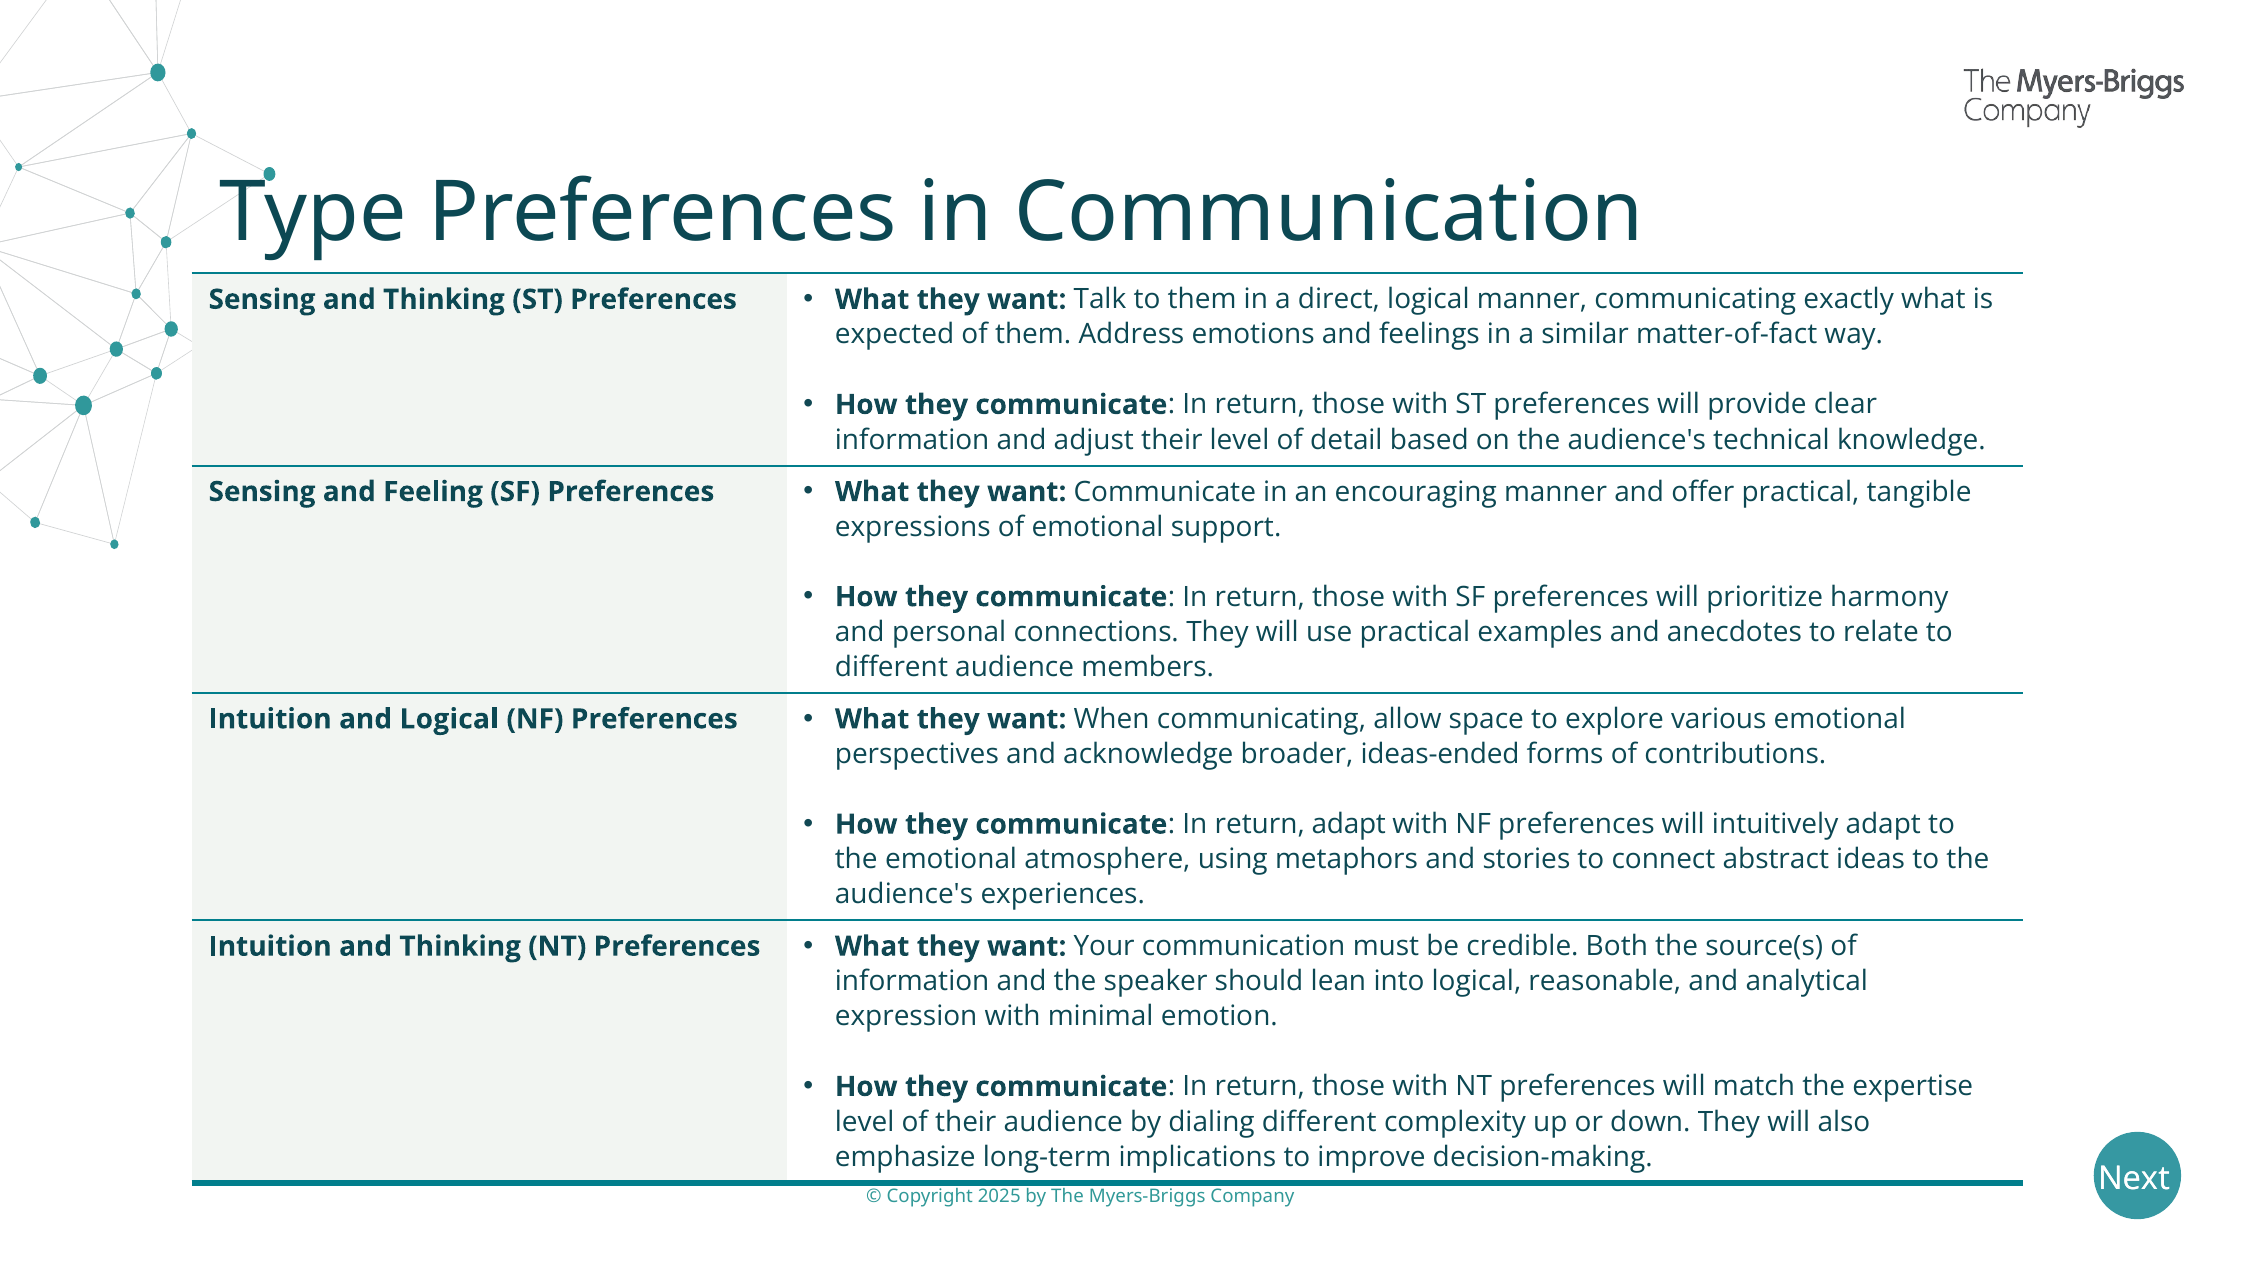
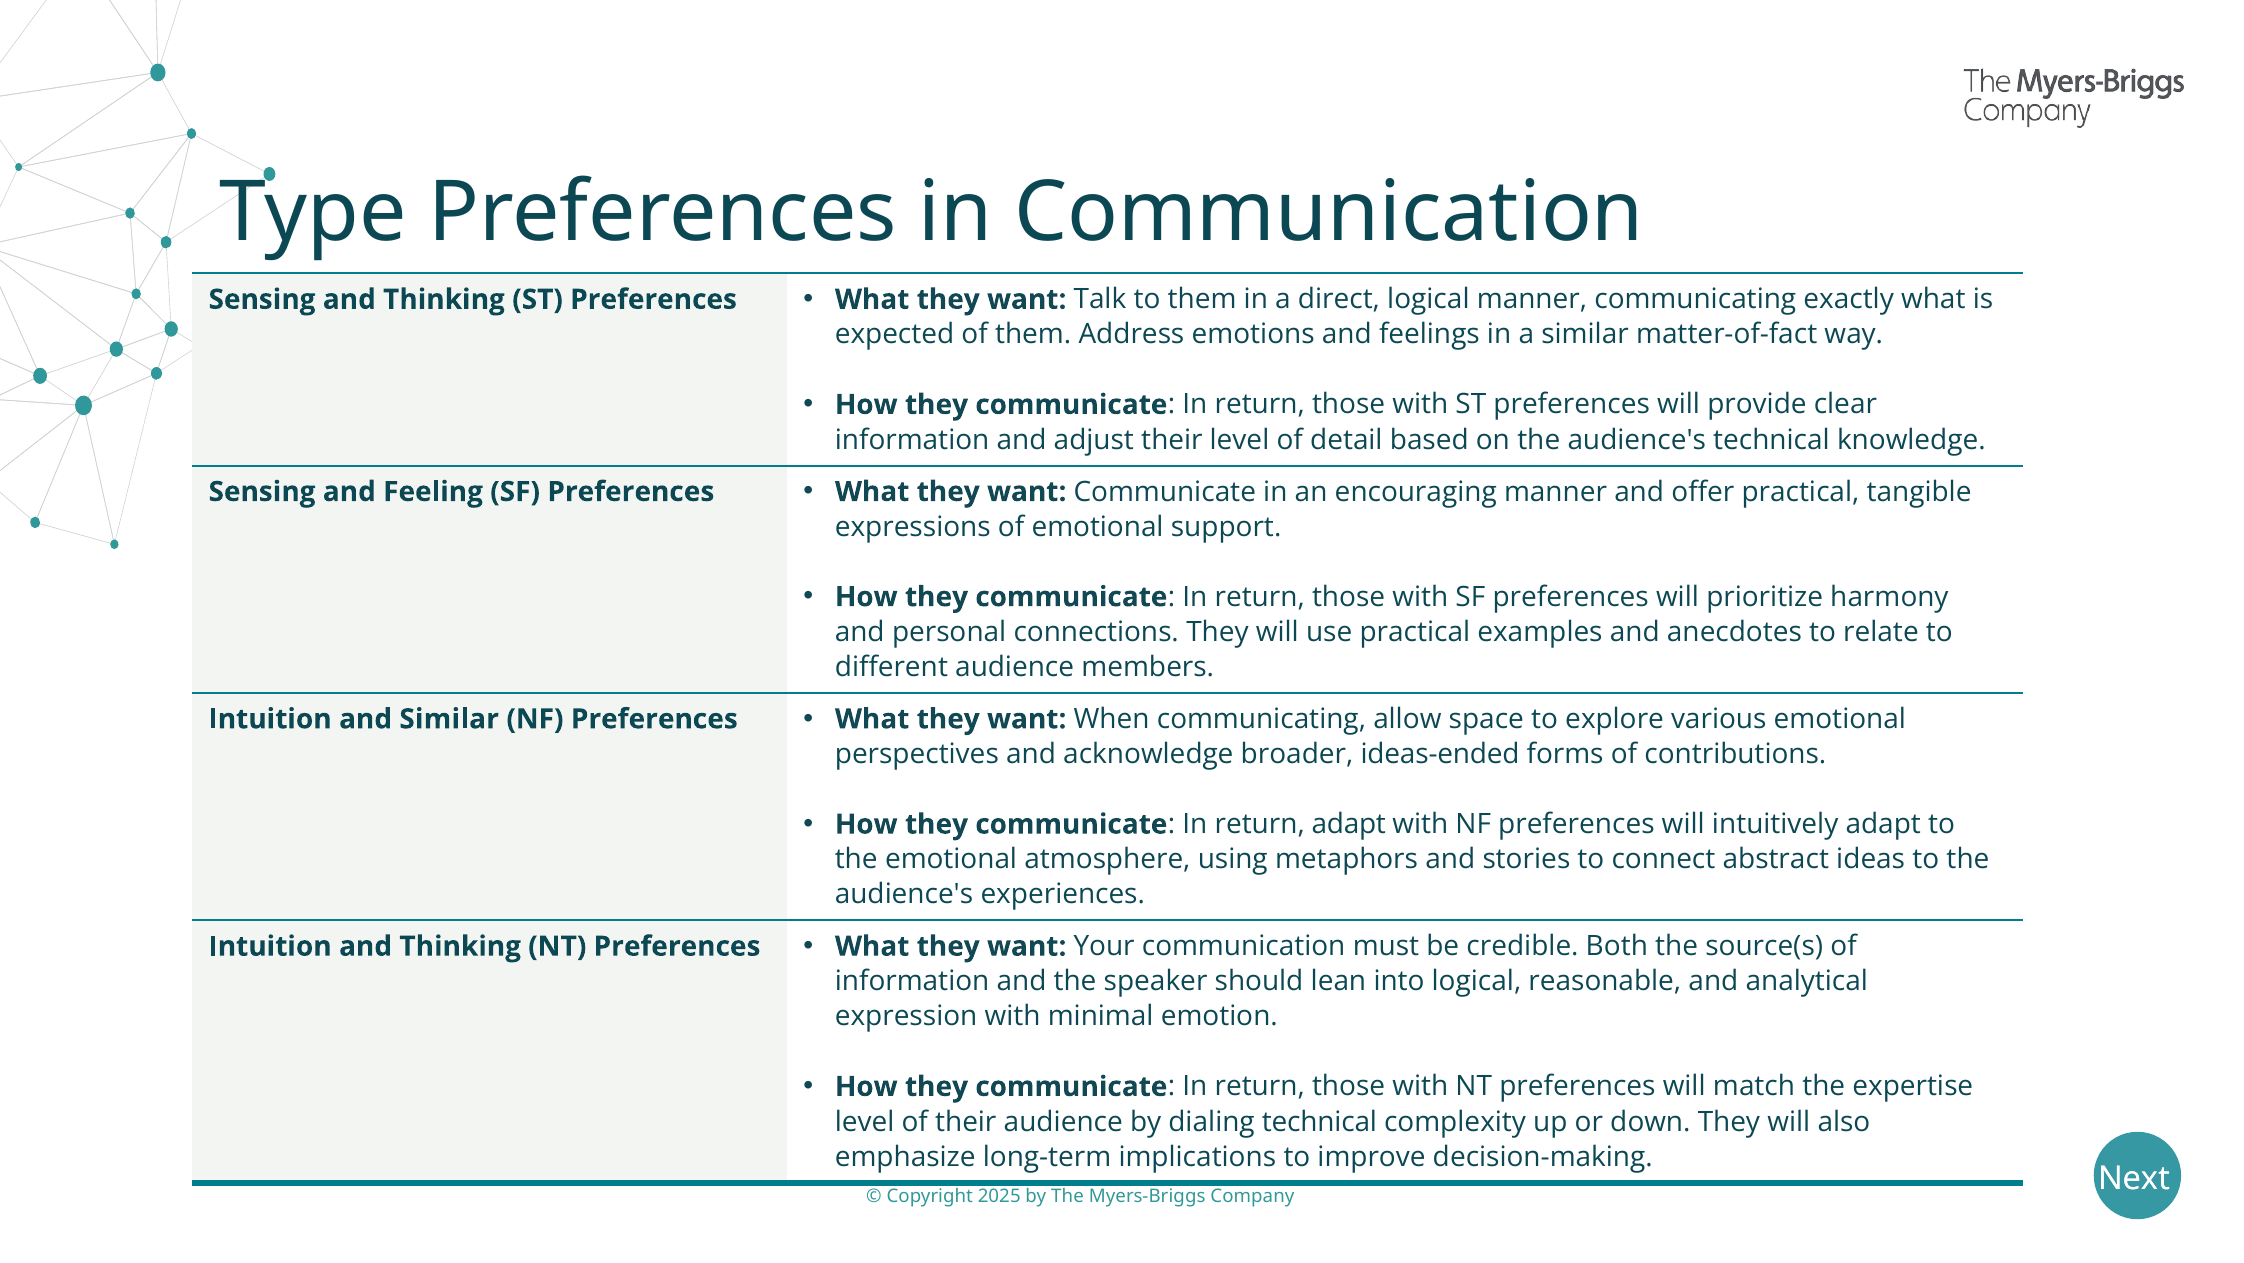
and Logical: Logical -> Similar
dialing different: different -> technical
